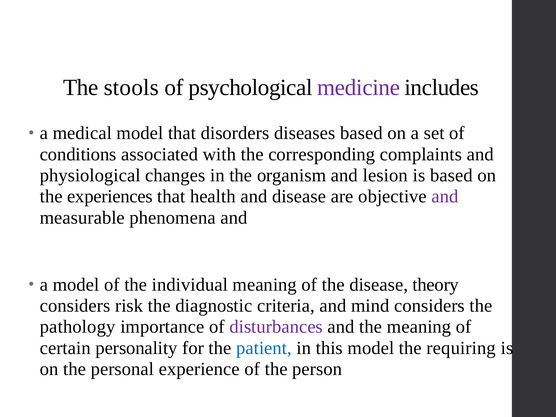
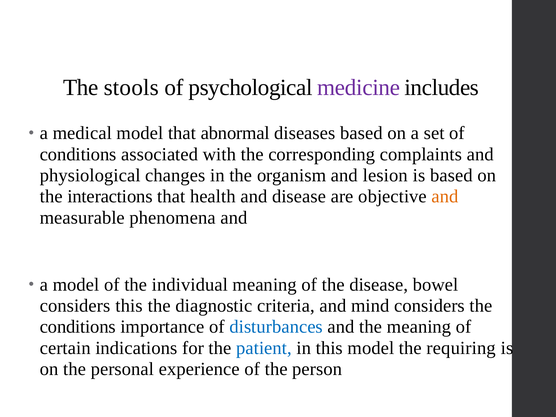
disorders: disorders -> abnormal
experiences: experiences -> interactions
and at (445, 196) colour: purple -> orange
theory: theory -> bowel
considers risk: risk -> this
pathology at (78, 327): pathology -> conditions
disturbances colour: purple -> blue
personality: personality -> indications
